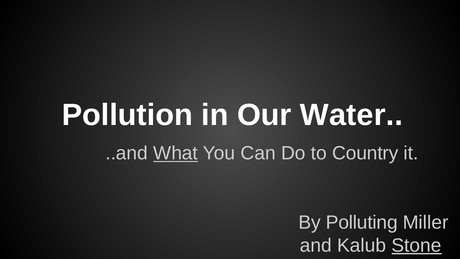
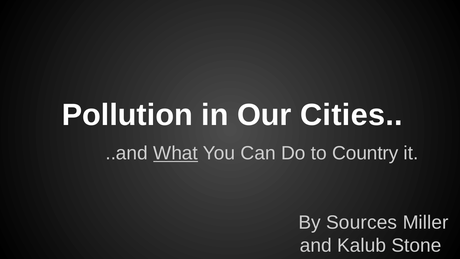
Water: Water -> Cities
Polluting: Polluting -> Sources
Stone underline: present -> none
